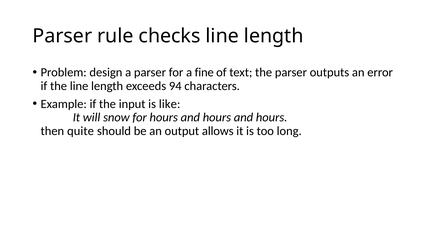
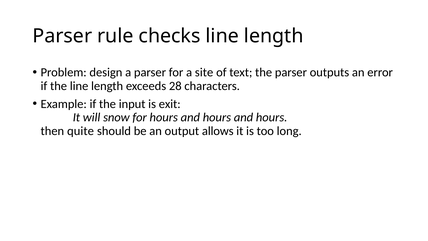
fine: fine -> site
94: 94 -> 28
like: like -> exit
